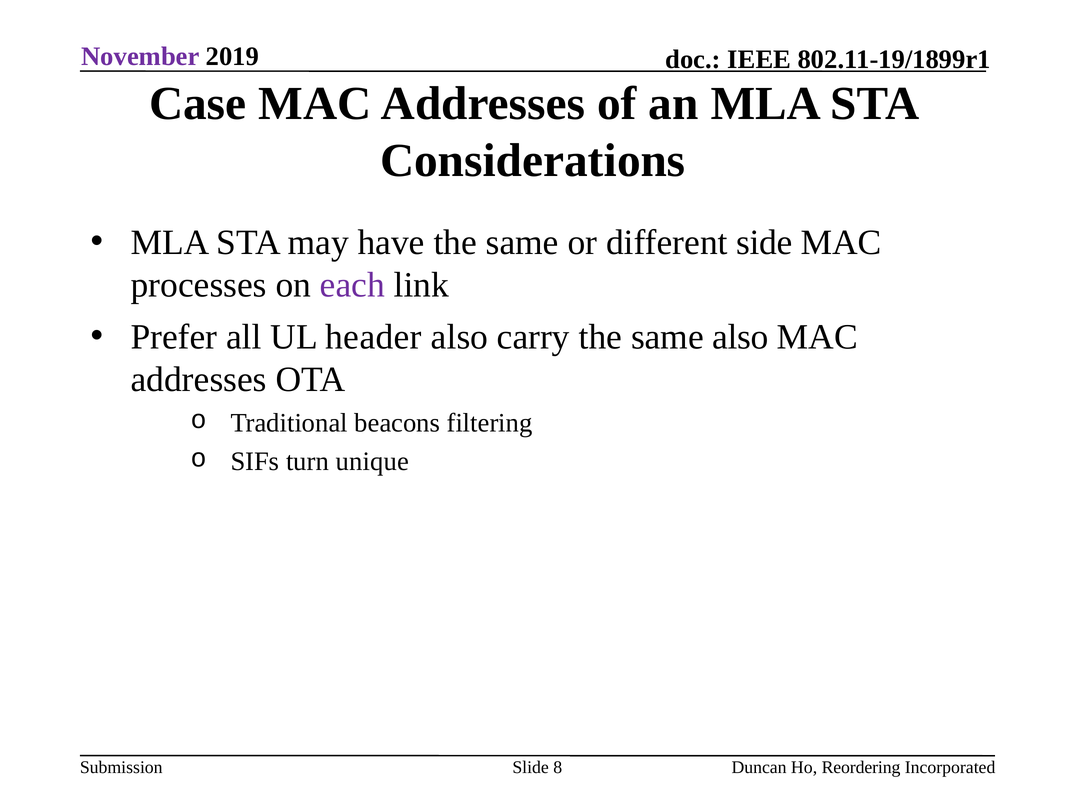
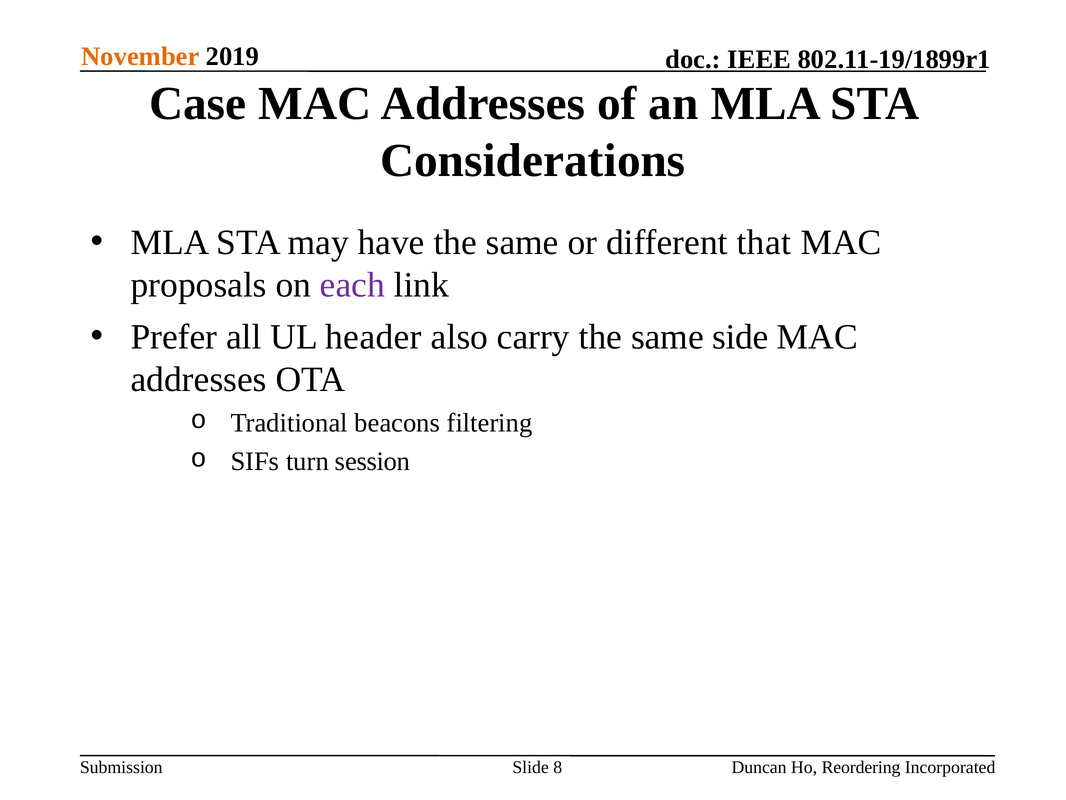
November colour: purple -> orange
side: side -> that
processes: processes -> proposals
same also: also -> side
unique: unique -> session
